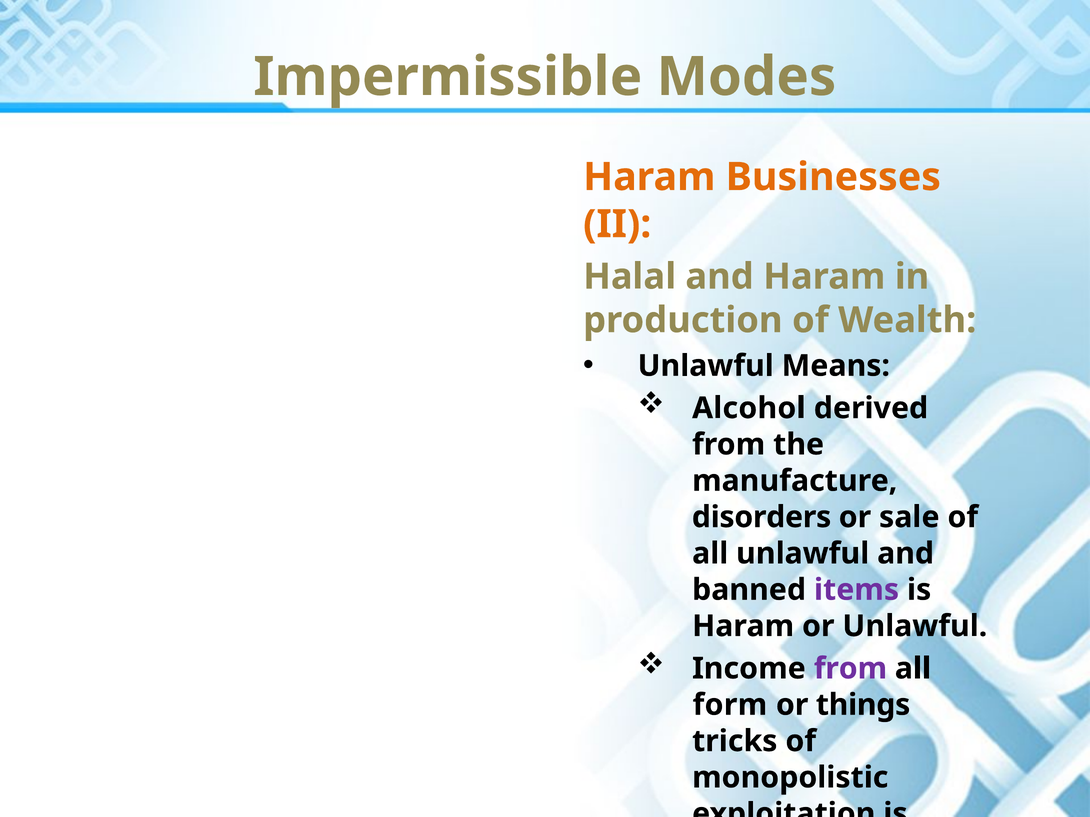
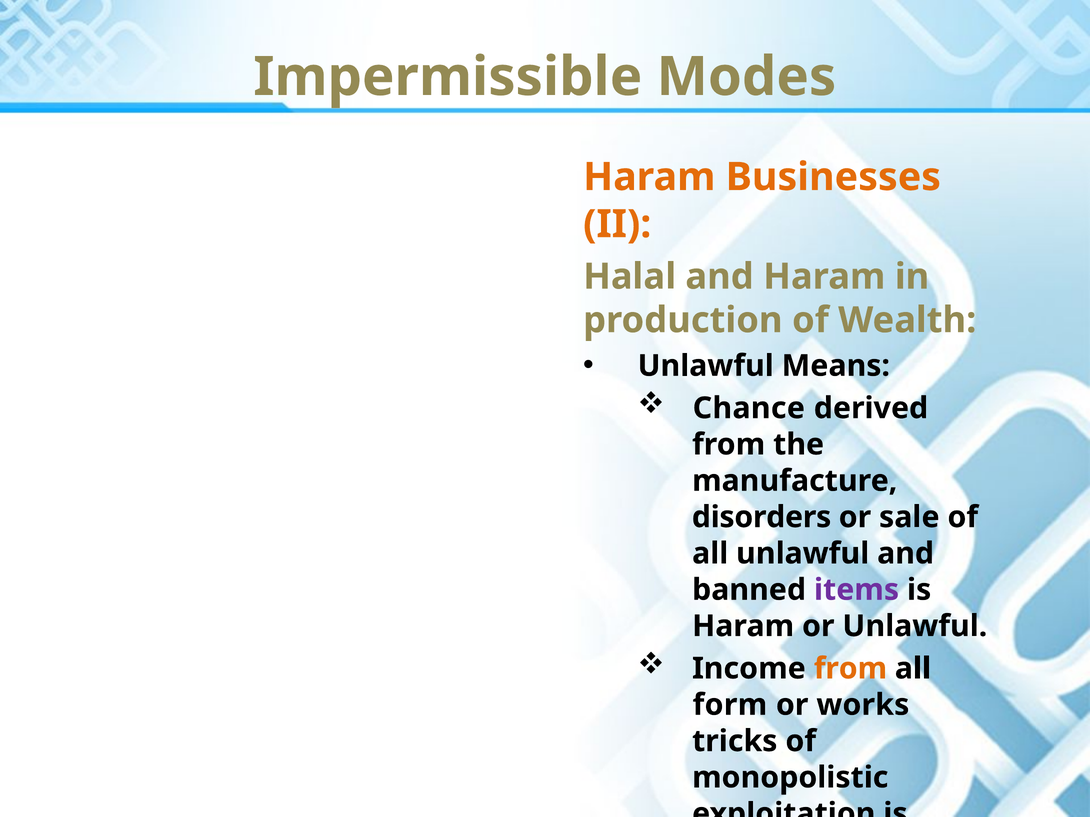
Alcohol: Alcohol -> Chance
from at (850, 669) colour: purple -> orange
things: things -> works
